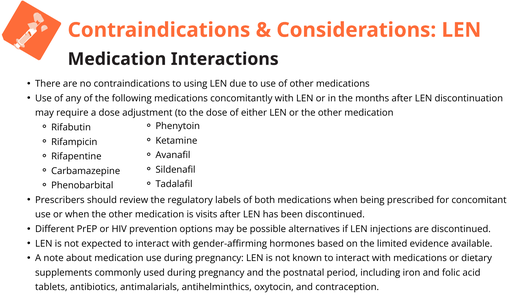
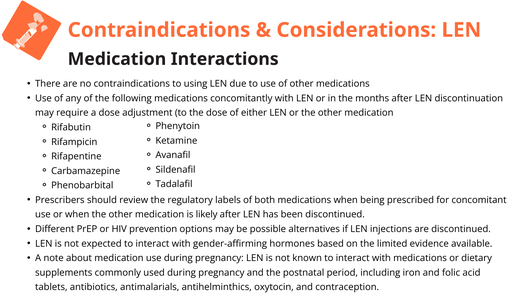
visits: visits -> likely
